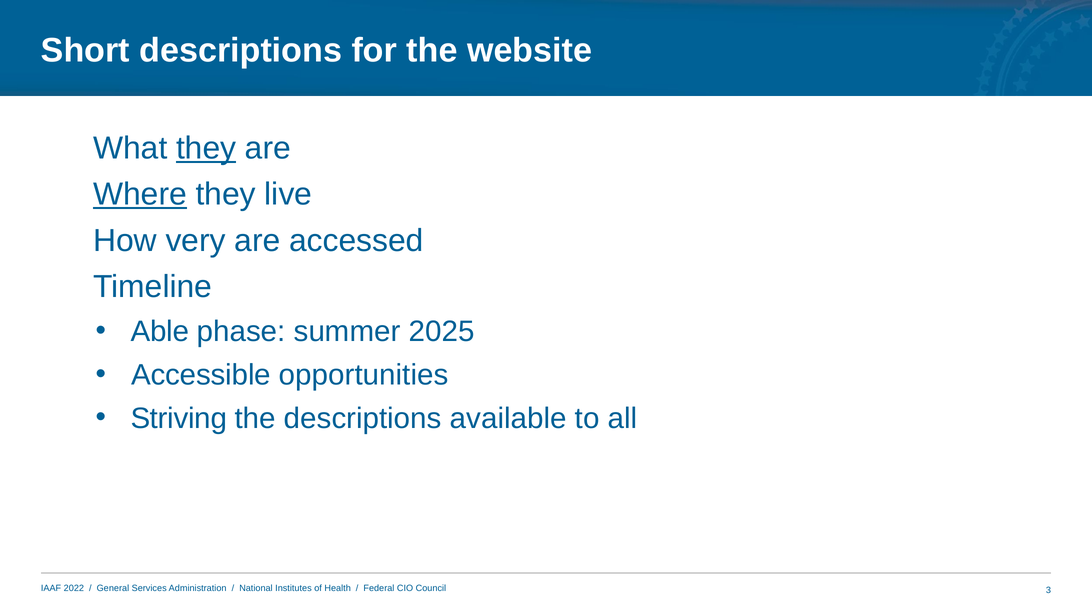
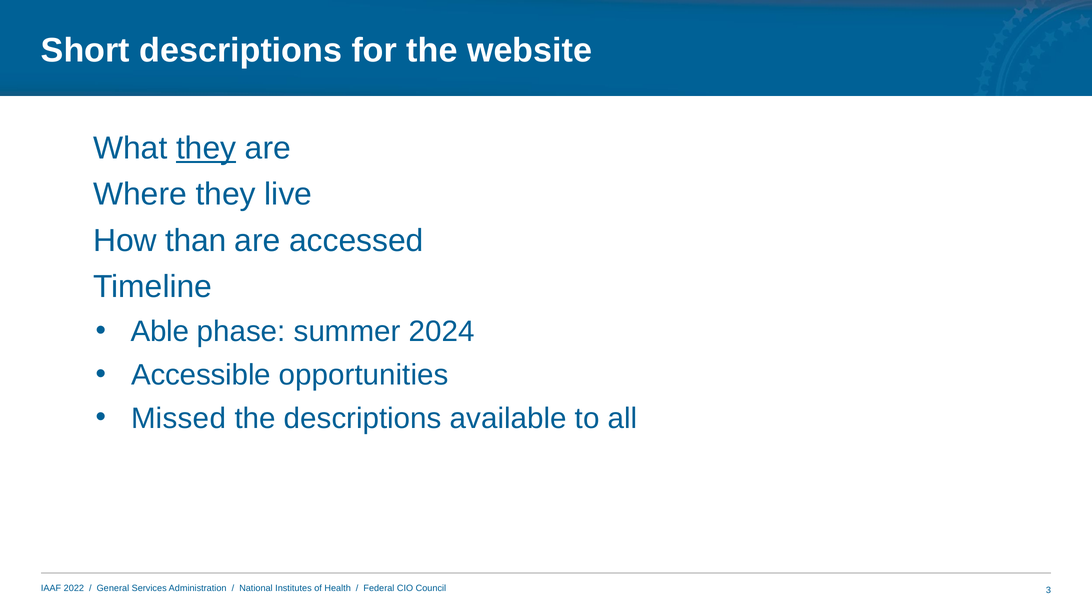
Where underline: present -> none
very: very -> than
2025: 2025 -> 2024
Striving: Striving -> Missed
